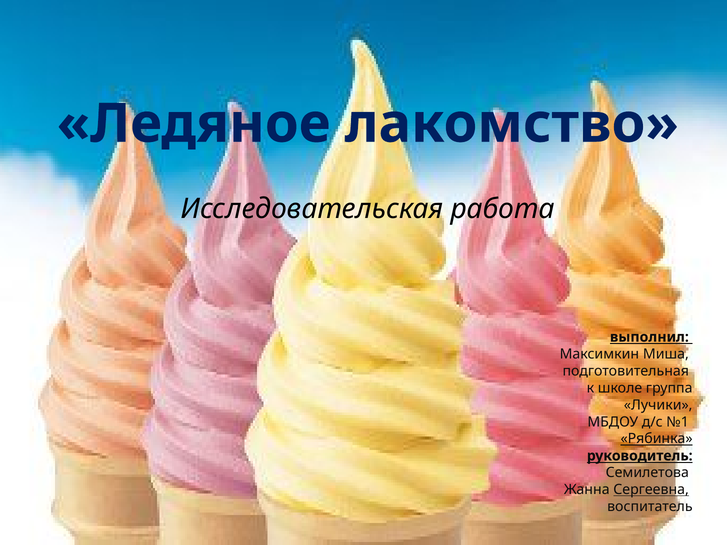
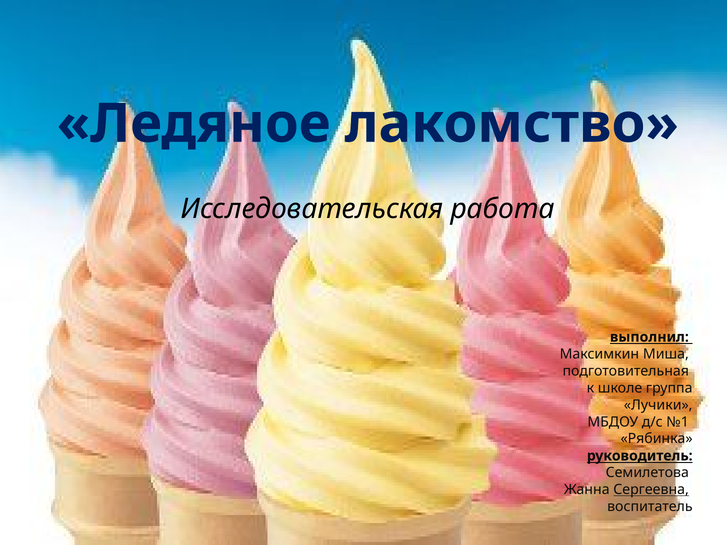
Рябинка underline: present -> none
